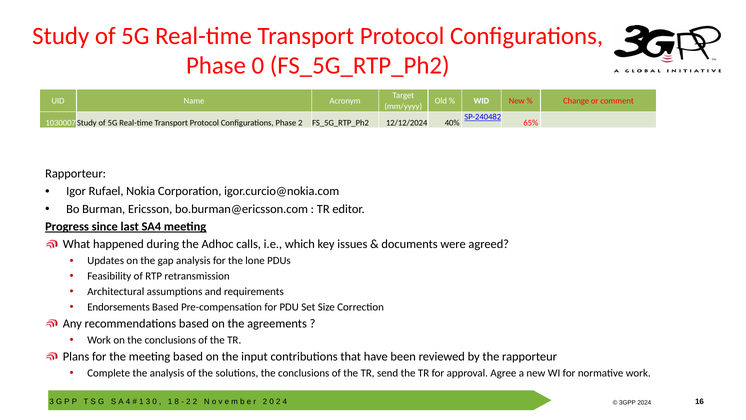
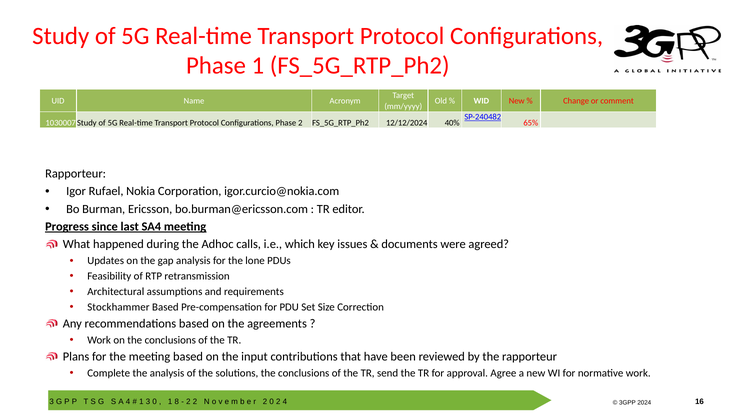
Phase 0: 0 -> 1
Endorsements: Endorsements -> Stockhammer
